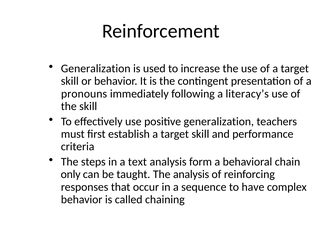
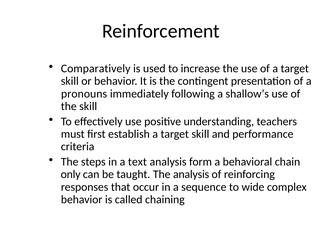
Generalization at (96, 68): Generalization -> Comparatively
literacy’s: literacy’s -> shallow’s
positive generalization: generalization -> understanding
have: have -> wide
